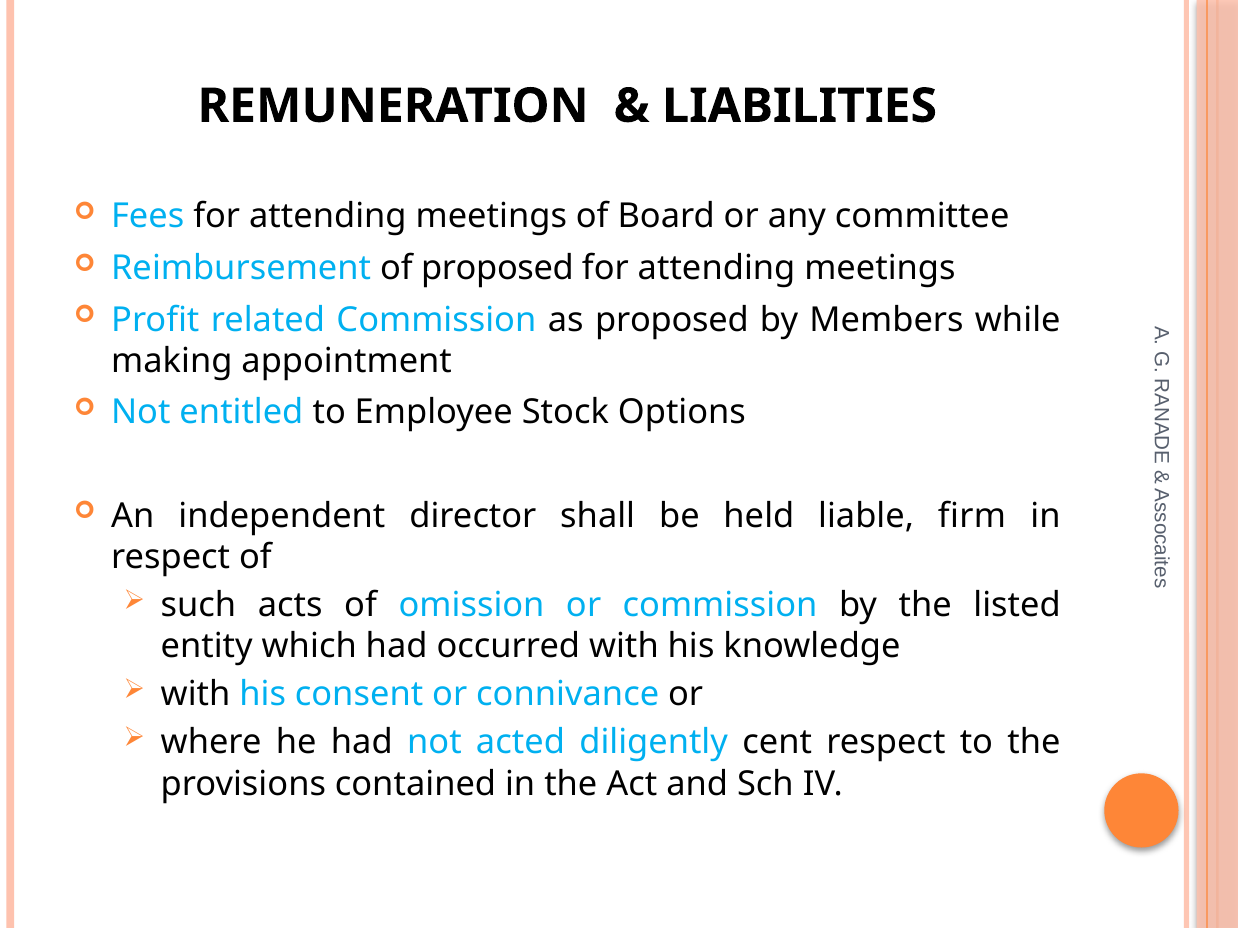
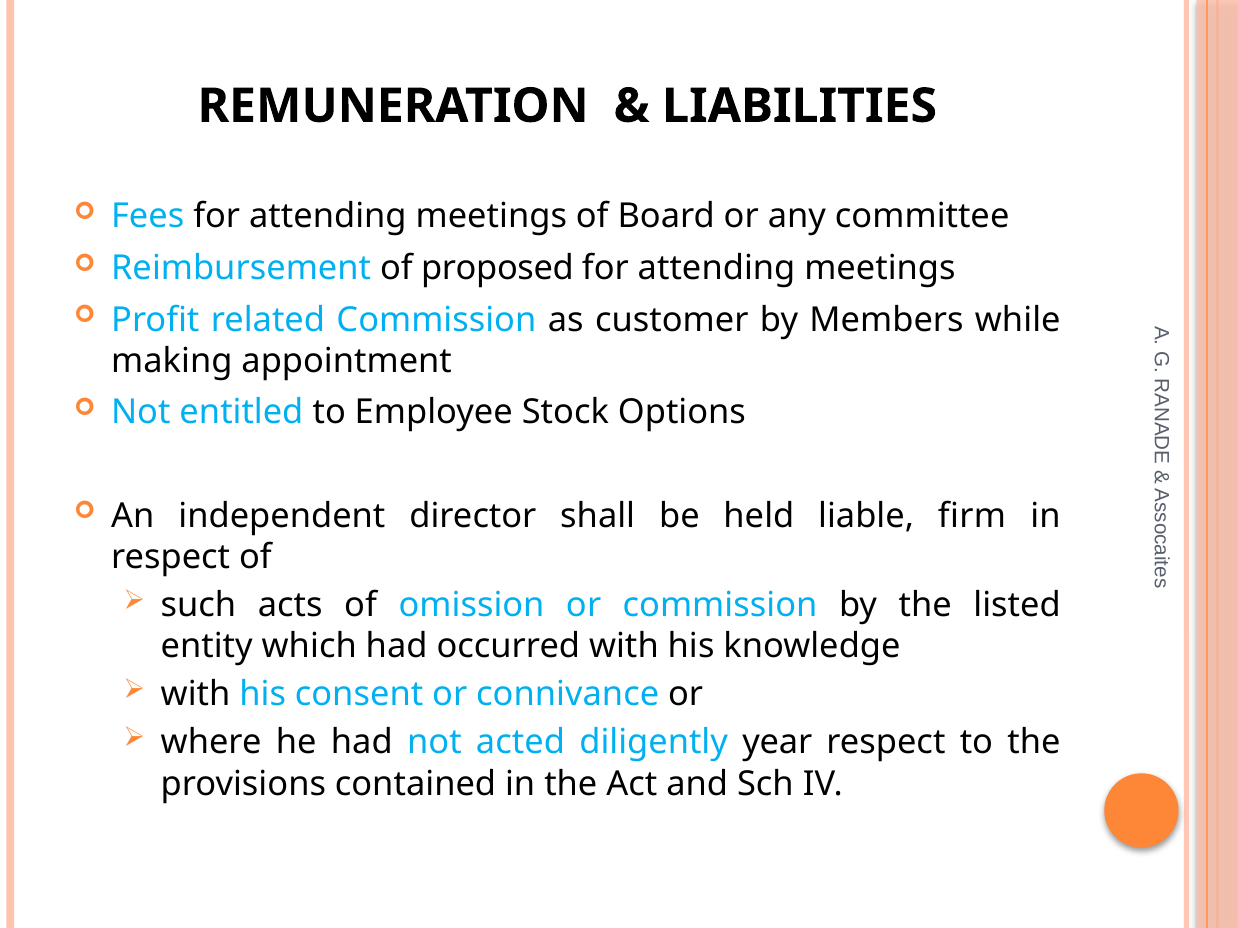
as proposed: proposed -> customer
cent: cent -> year
